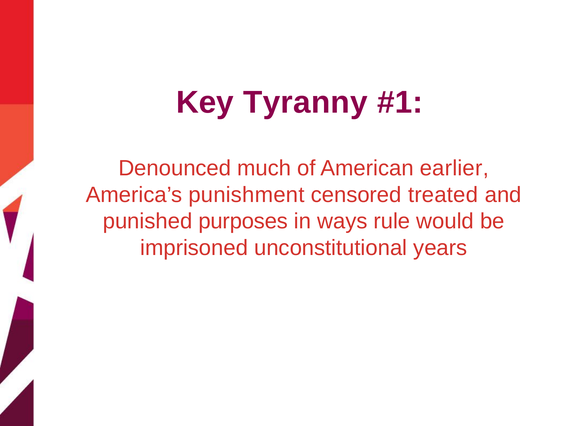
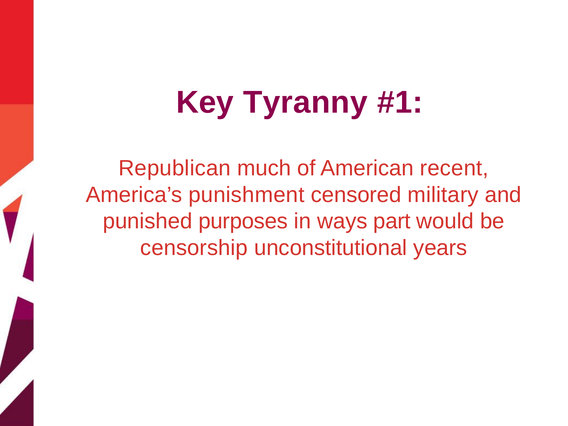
Denounced: Denounced -> Republican
earlier: earlier -> recent
treated: treated -> military
rule: rule -> part
imprisoned: imprisoned -> censorship
